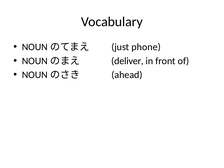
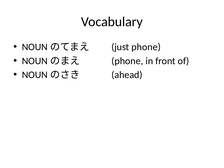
deliver at (127, 61): deliver -> phone
